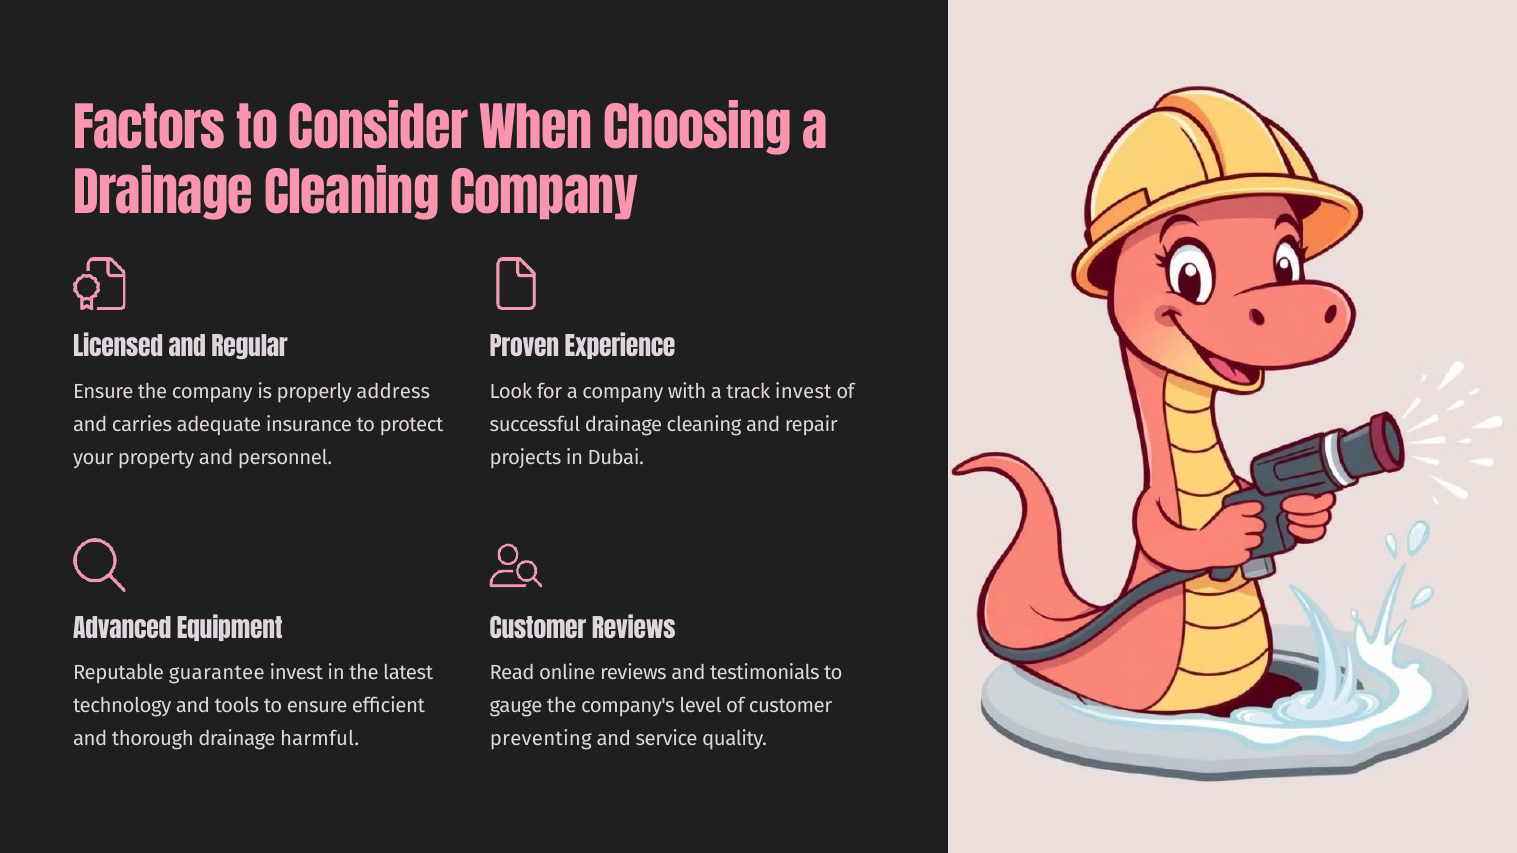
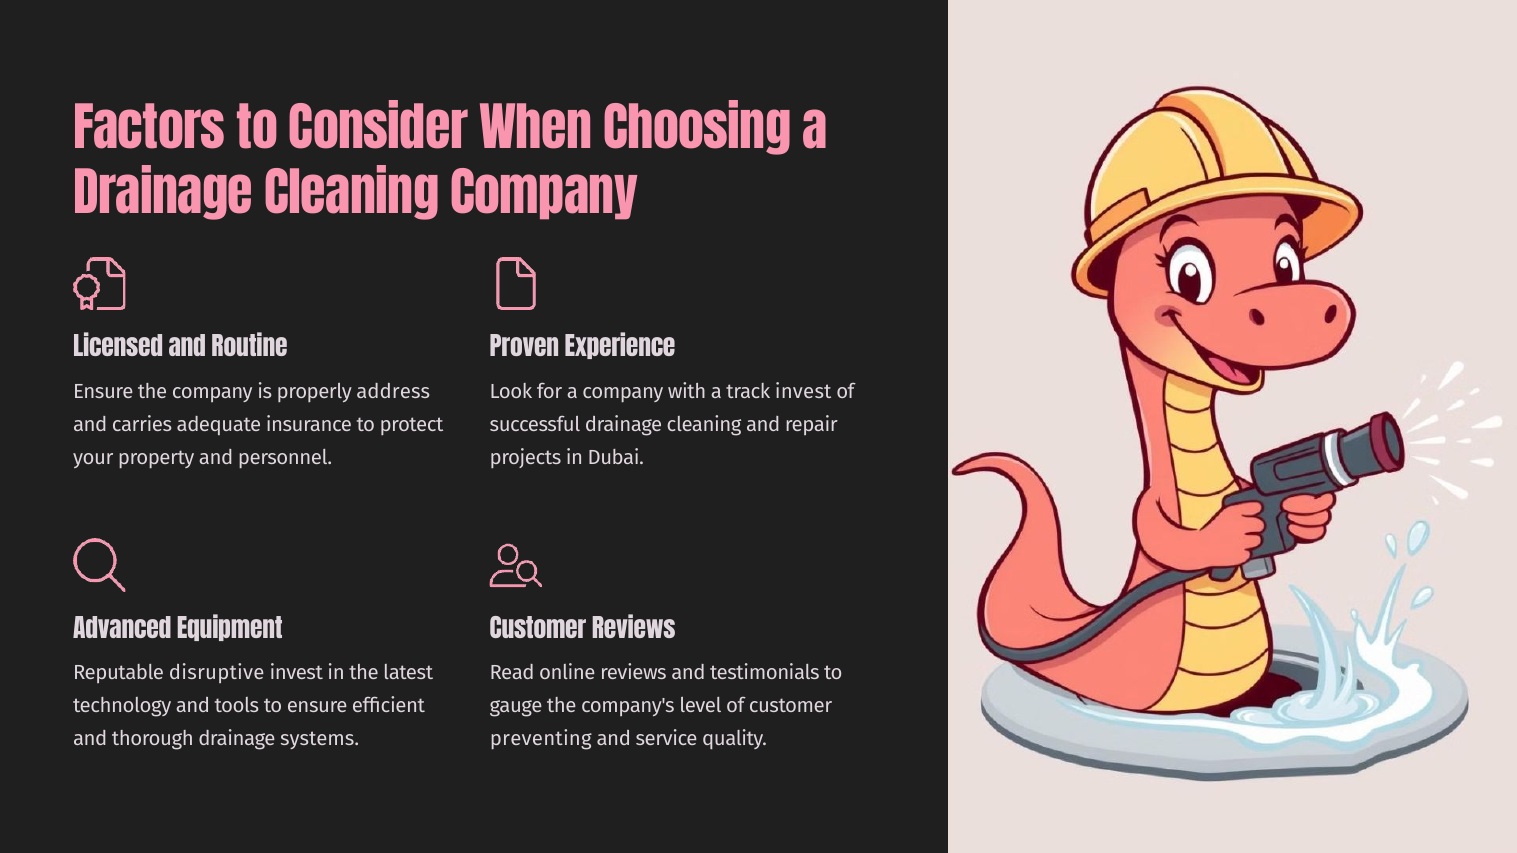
Regular: Regular -> Routine
guarantee: guarantee -> disruptive
harmful: harmful -> systems
